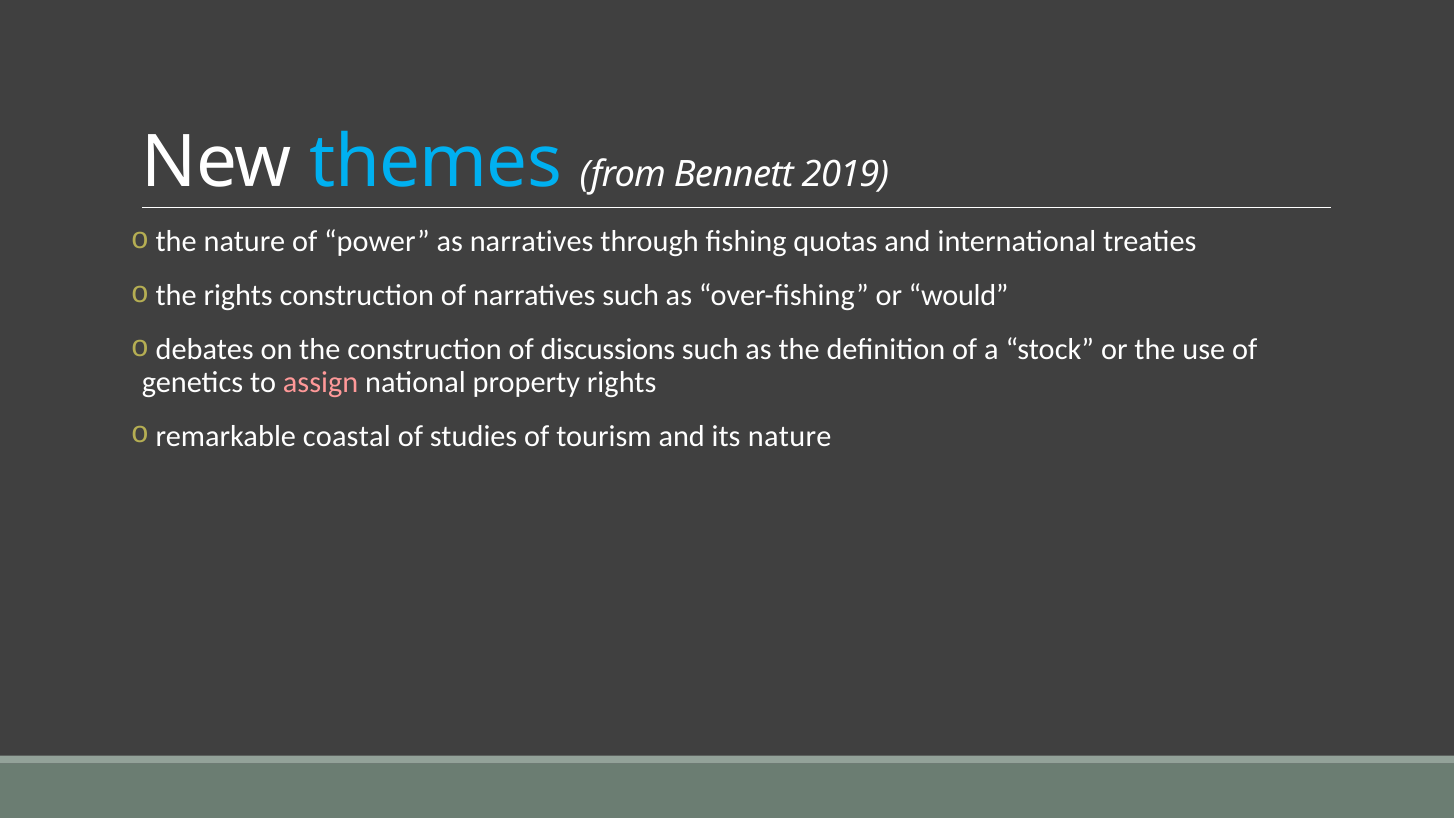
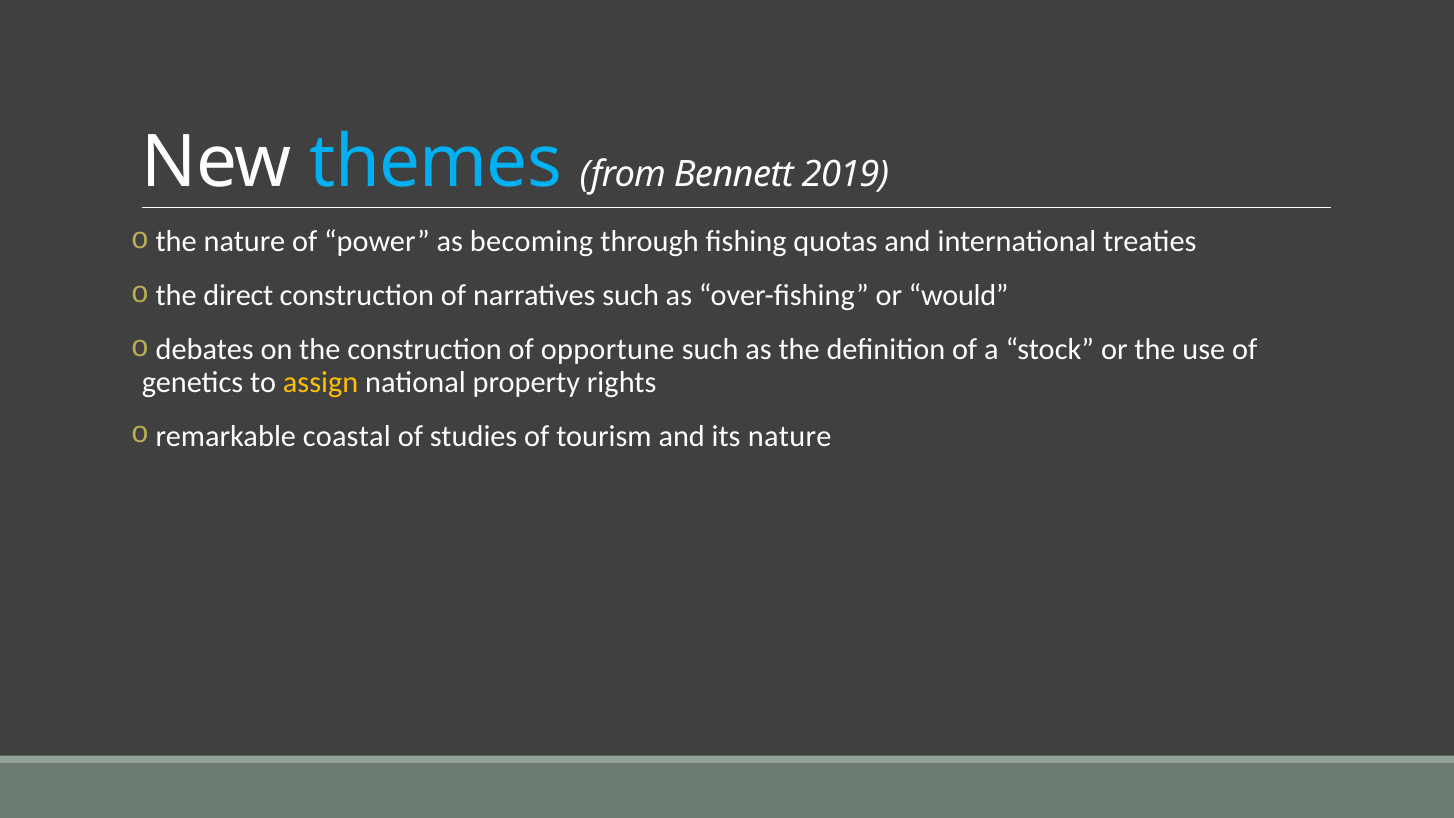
as narratives: narratives -> becoming
the rights: rights -> direct
discussions: discussions -> opportune
assign colour: pink -> yellow
